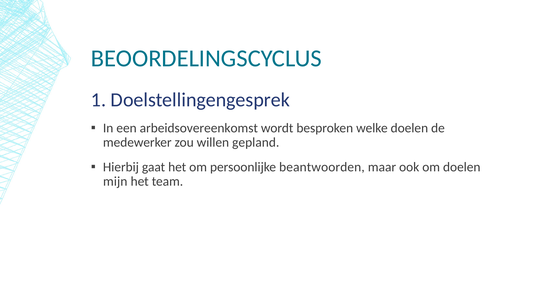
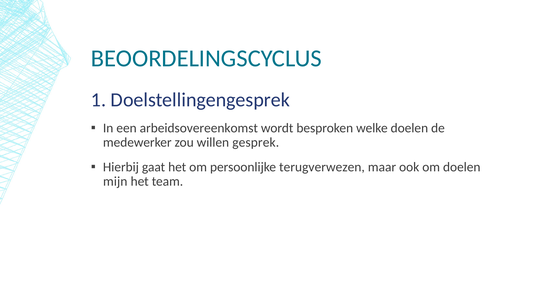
gepland: gepland -> gesprek
beantwoorden: beantwoorden -> terugverwezen
